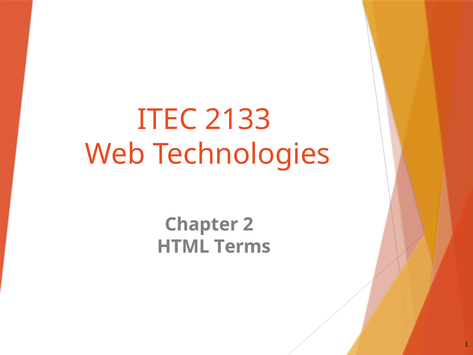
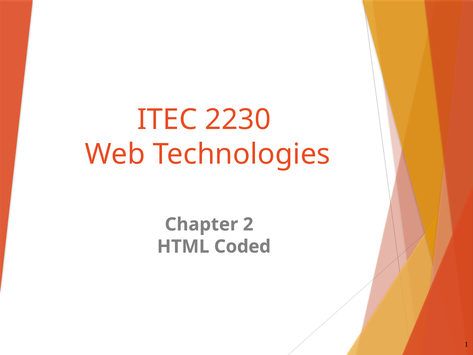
2133: 2133 -> 2230
Terms: Terms -> Coded
